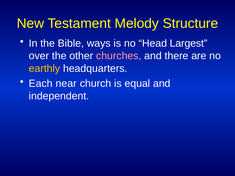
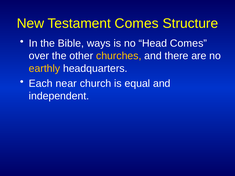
Testament Melody: Melody -> Comes
Head Largest: Largest -> Comes
churches colour: pink -> yellow
